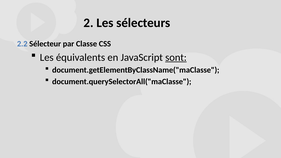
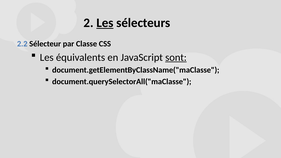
Les at (105, 23) underline: none -> present
